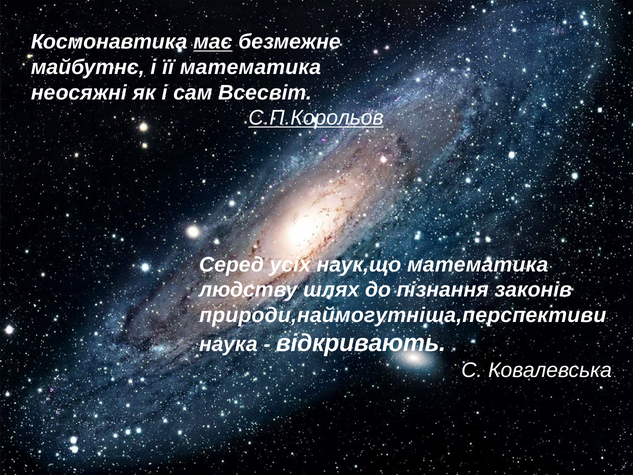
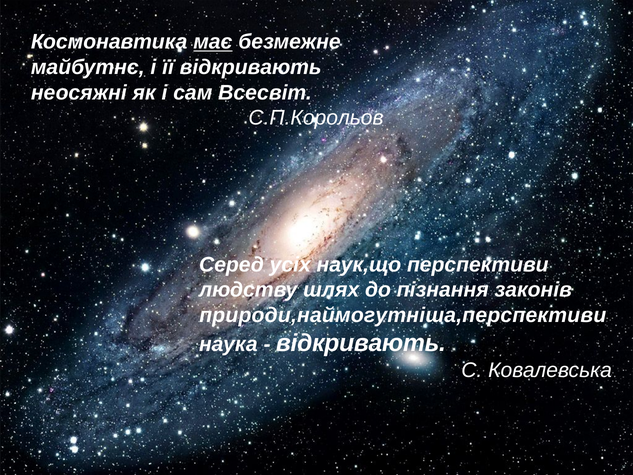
її математика: математика -> відкривають
С.П.Корольов underline: present -> none
наук,що математика: математика -> перспективи
